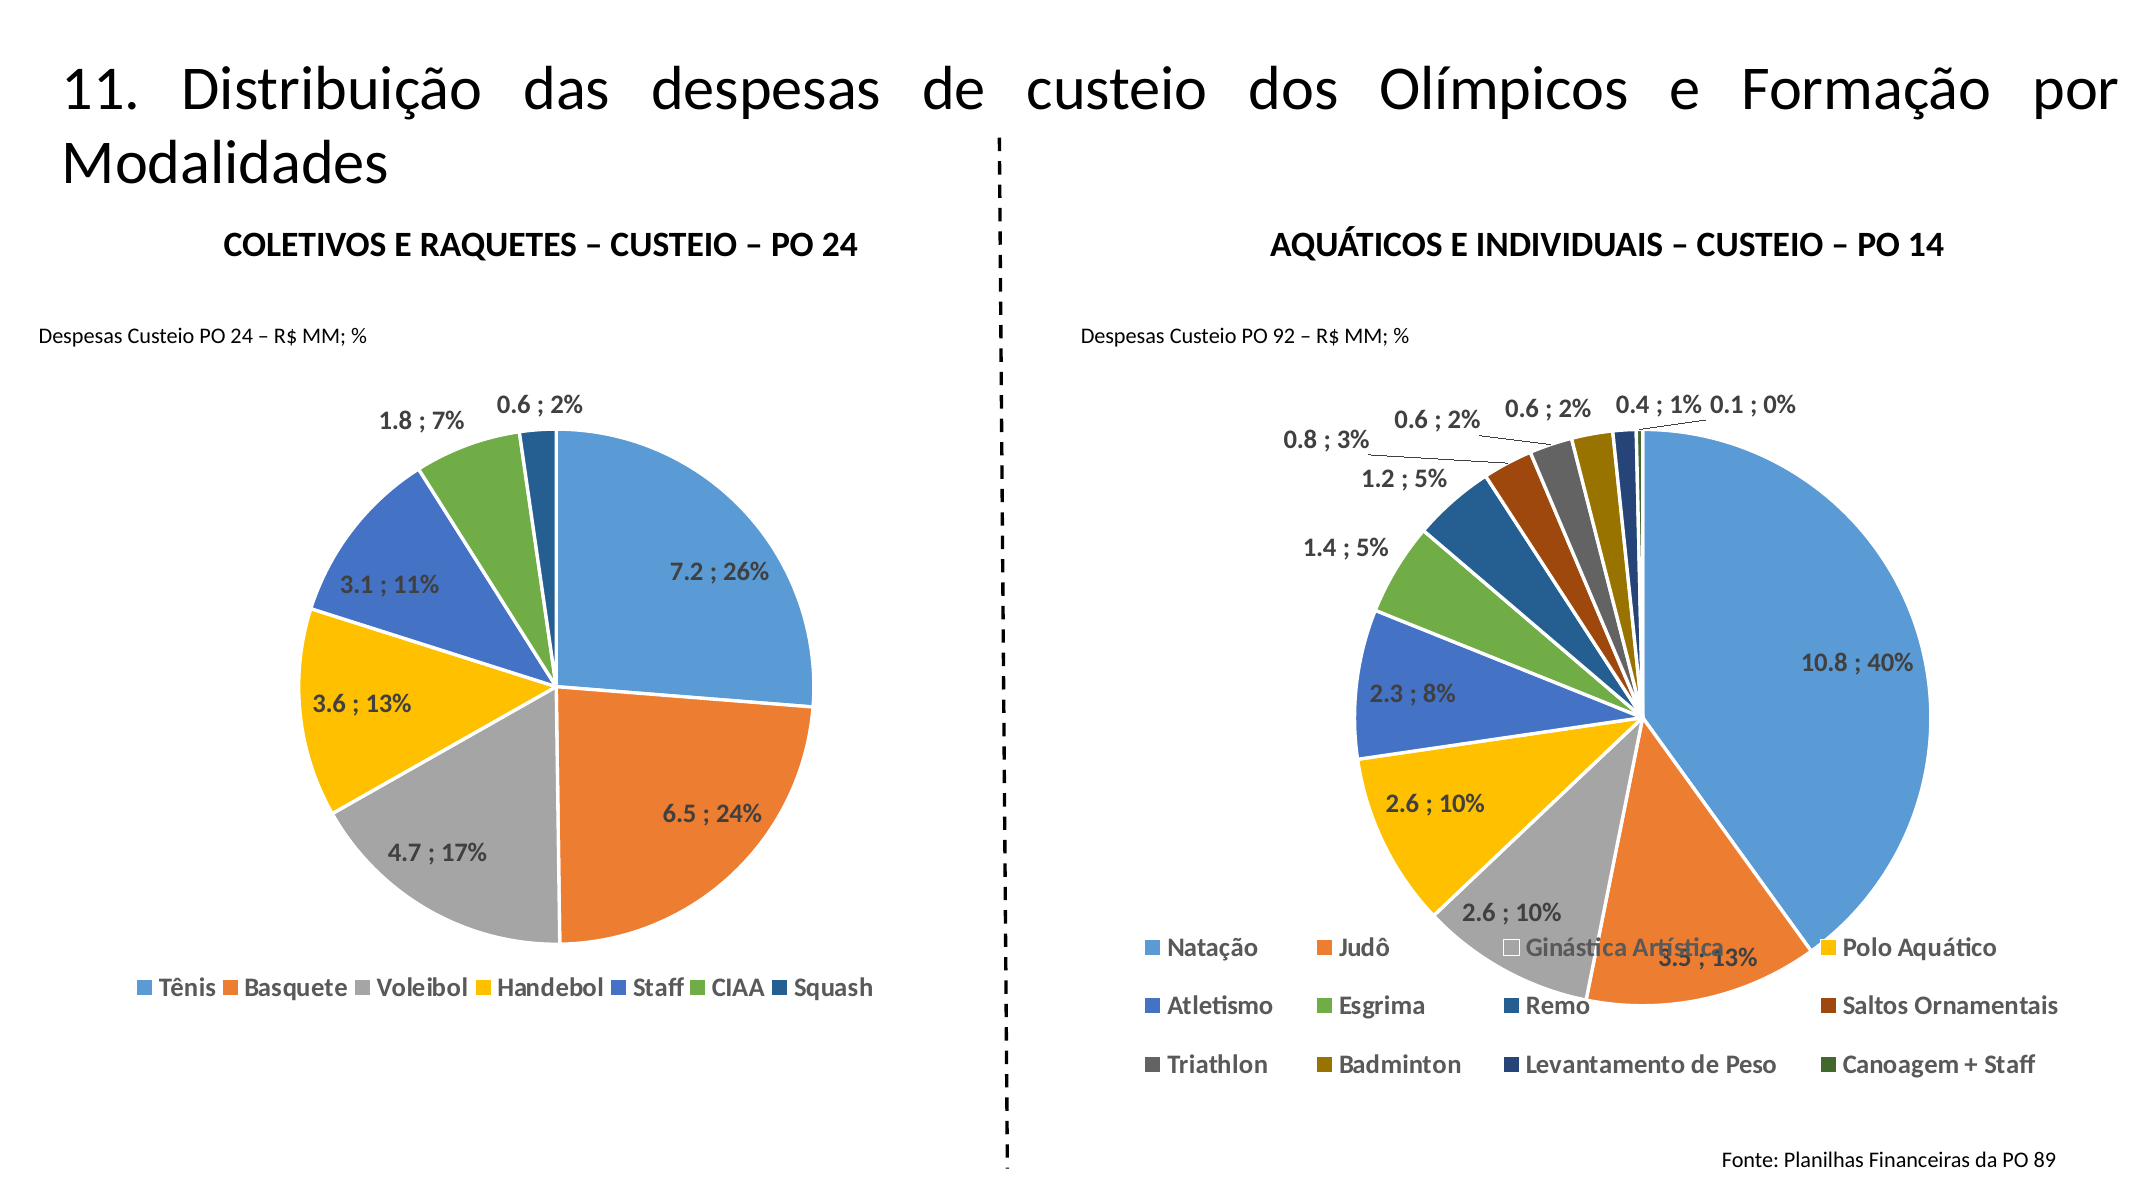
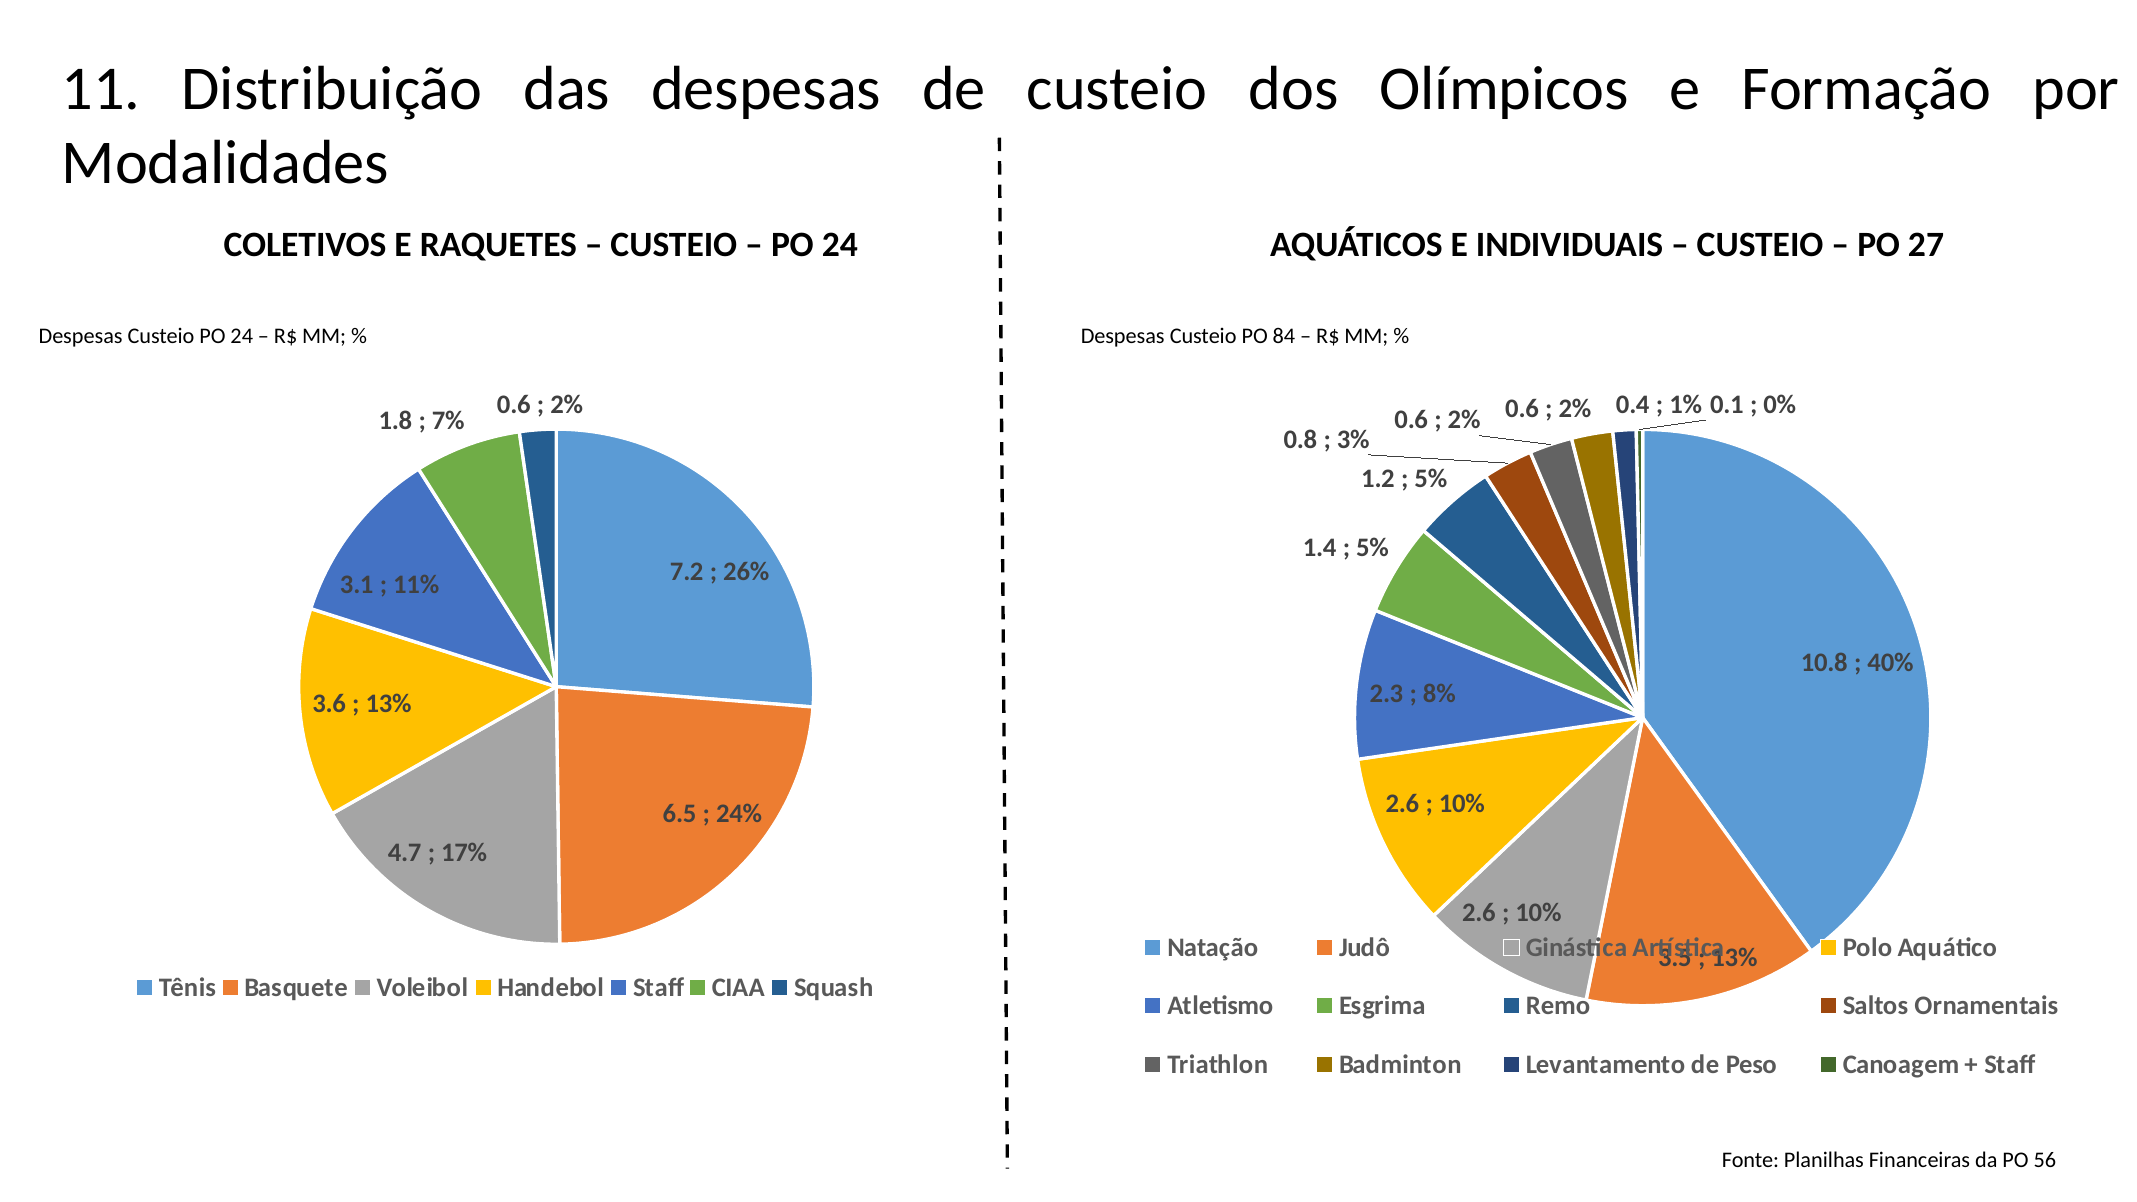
14: 14 -> 27
92: 92 -> 84
89: 89 -> 56
